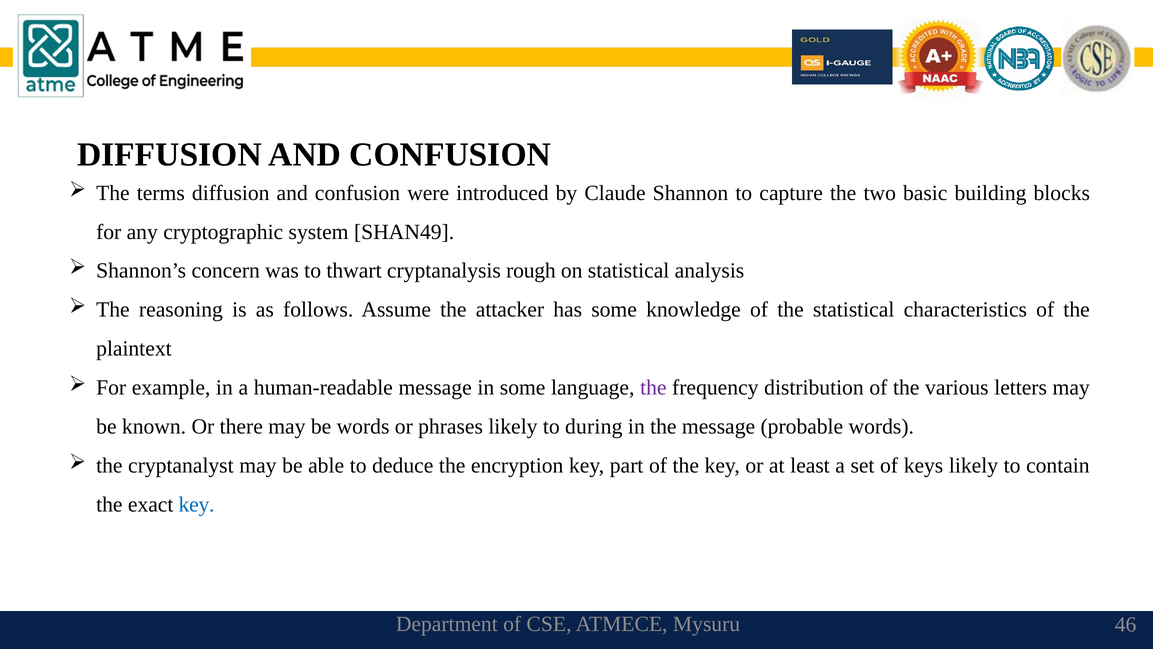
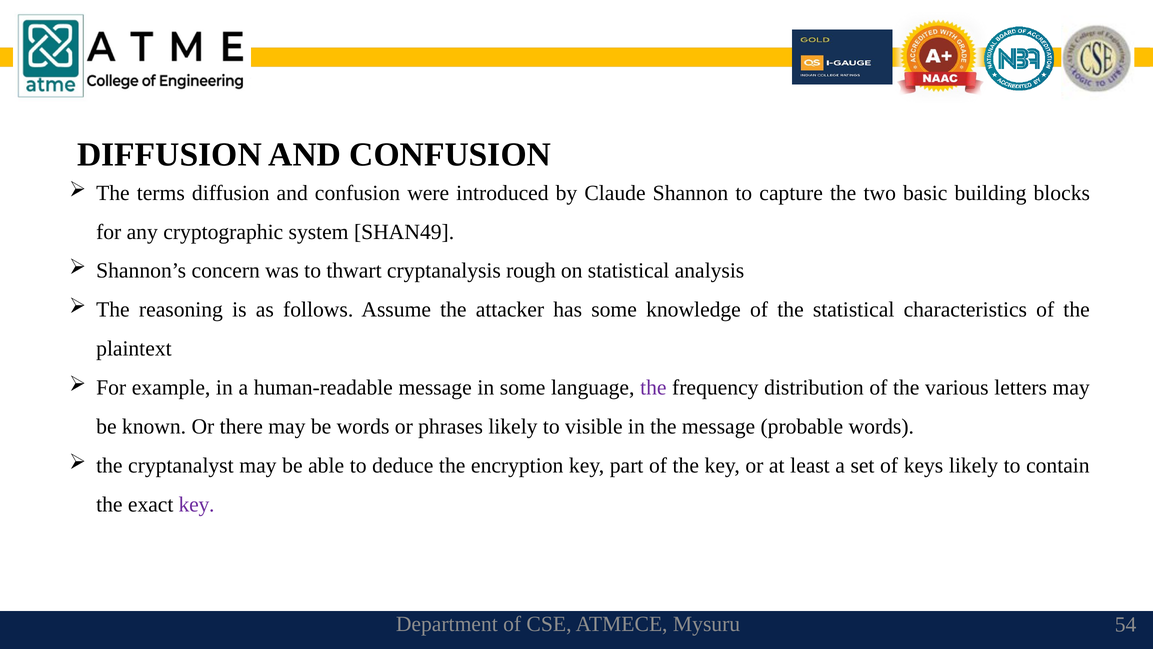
during: during -> visible
key at (197, 504) colour: blue -> purple
46: 46 -> 54
